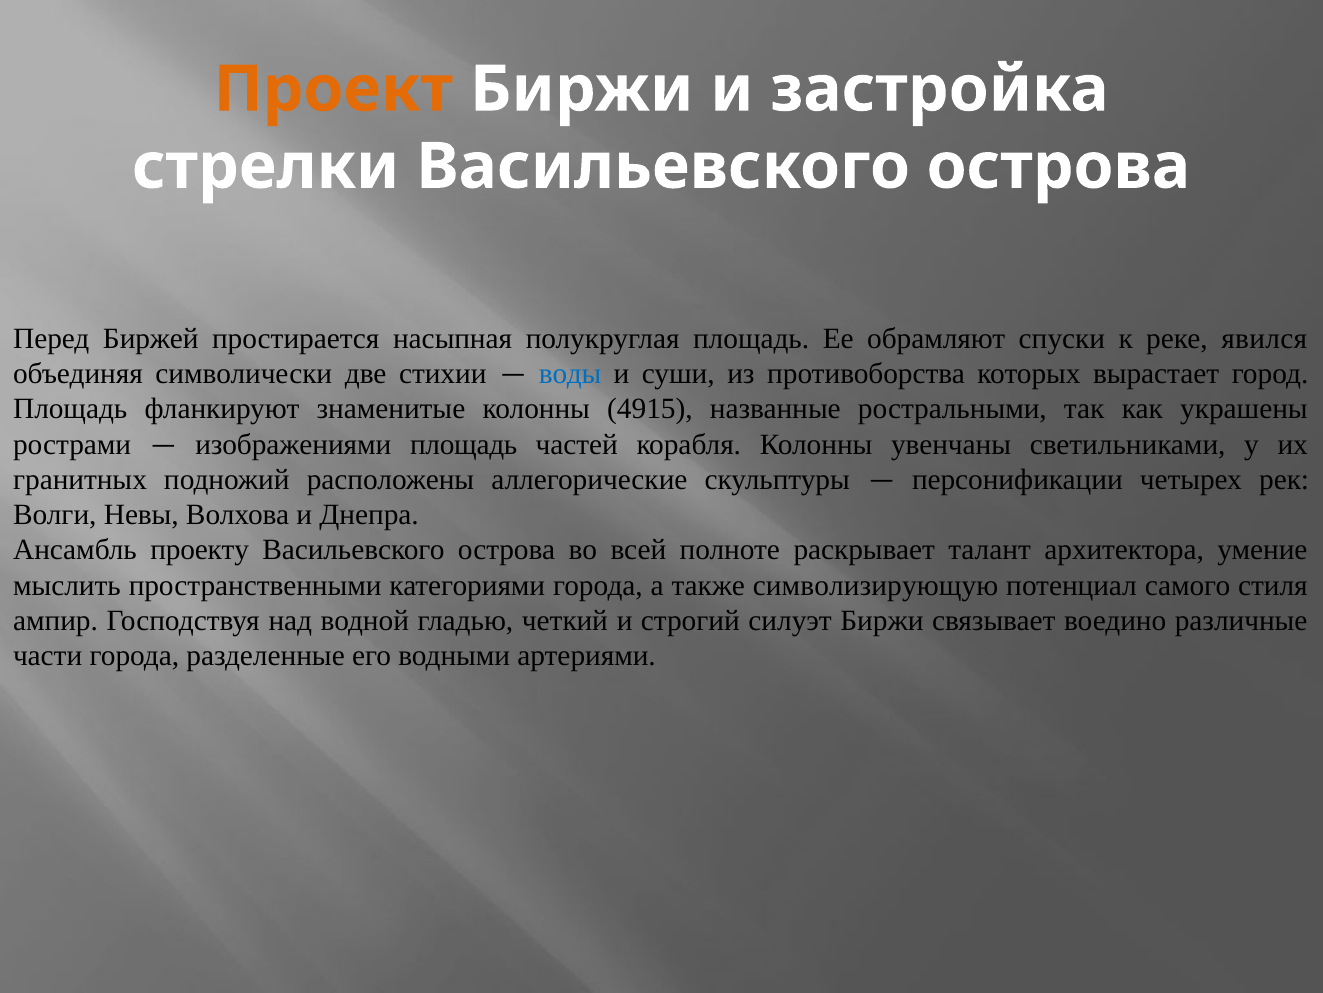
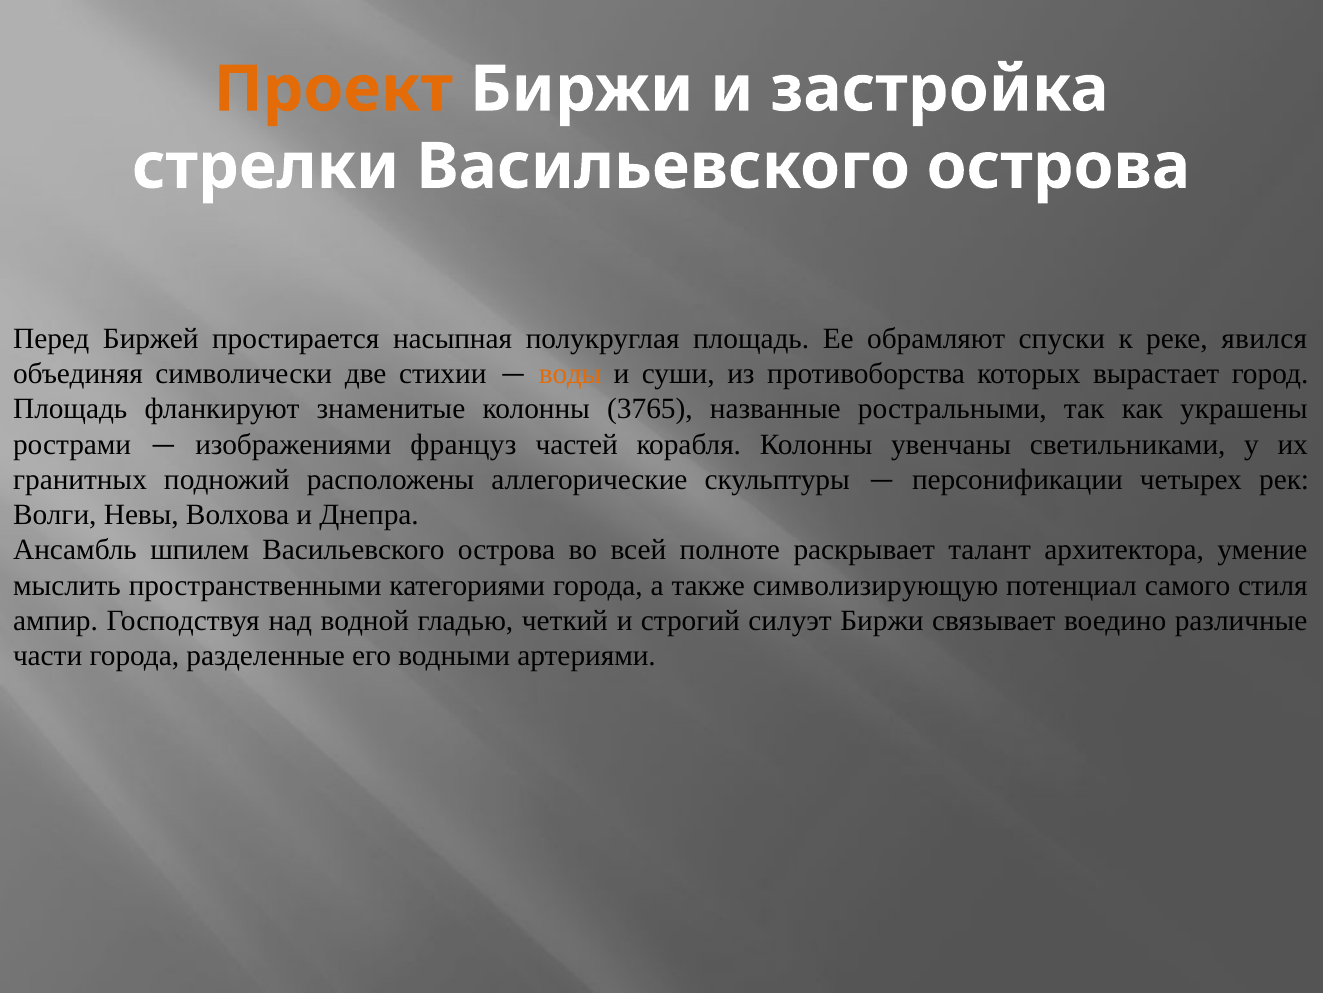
воды colour: blue -> orange
4915: 4915 -> 3765
изображениями площадь: площадь -> француз
проекту: проекту -> шпилем
